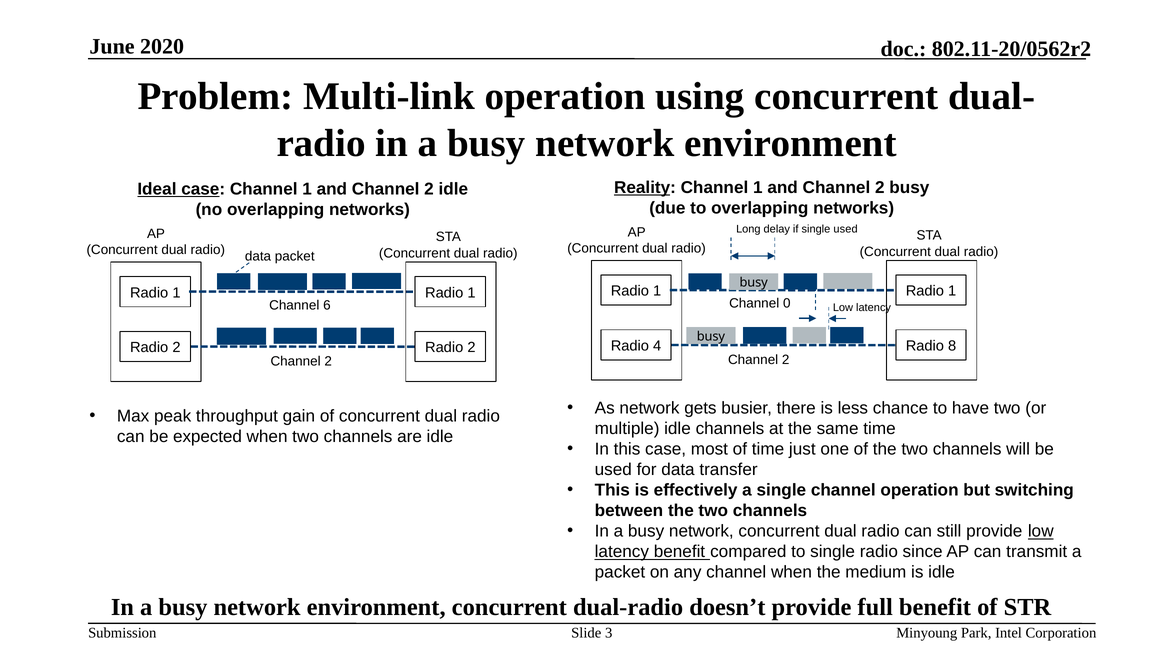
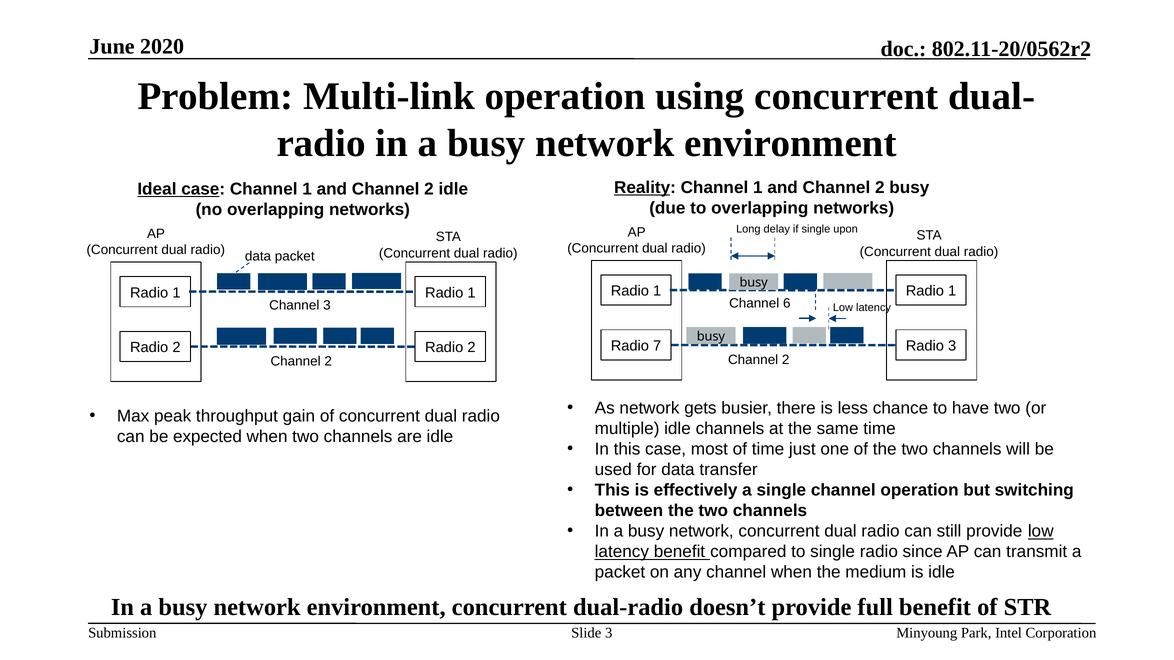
single used: used -> upon
0: 0 -> 6
Channel 6: 6 -> 3
4: 4 -> 7
Radio 8: 8 -> 3
